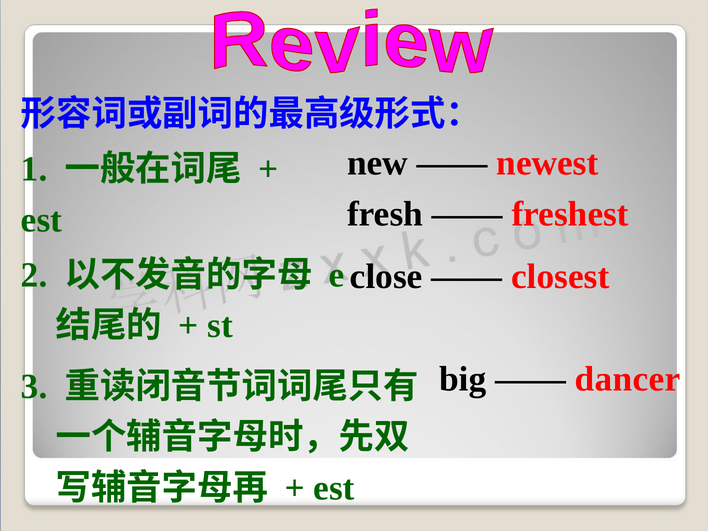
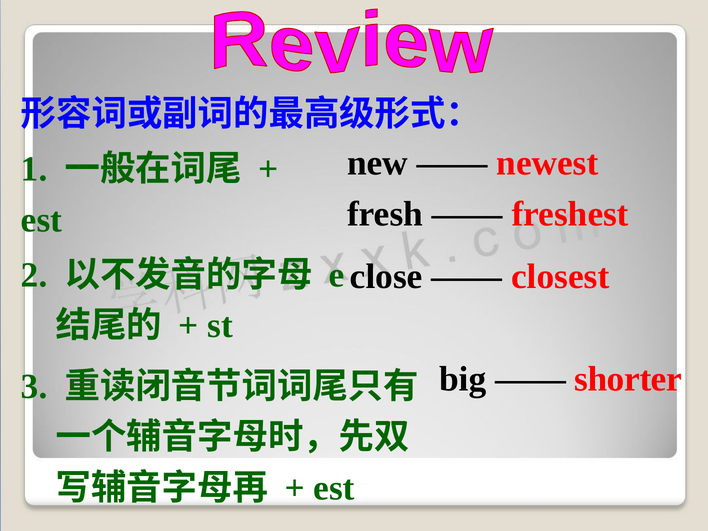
dancer: dancer -> shorter
